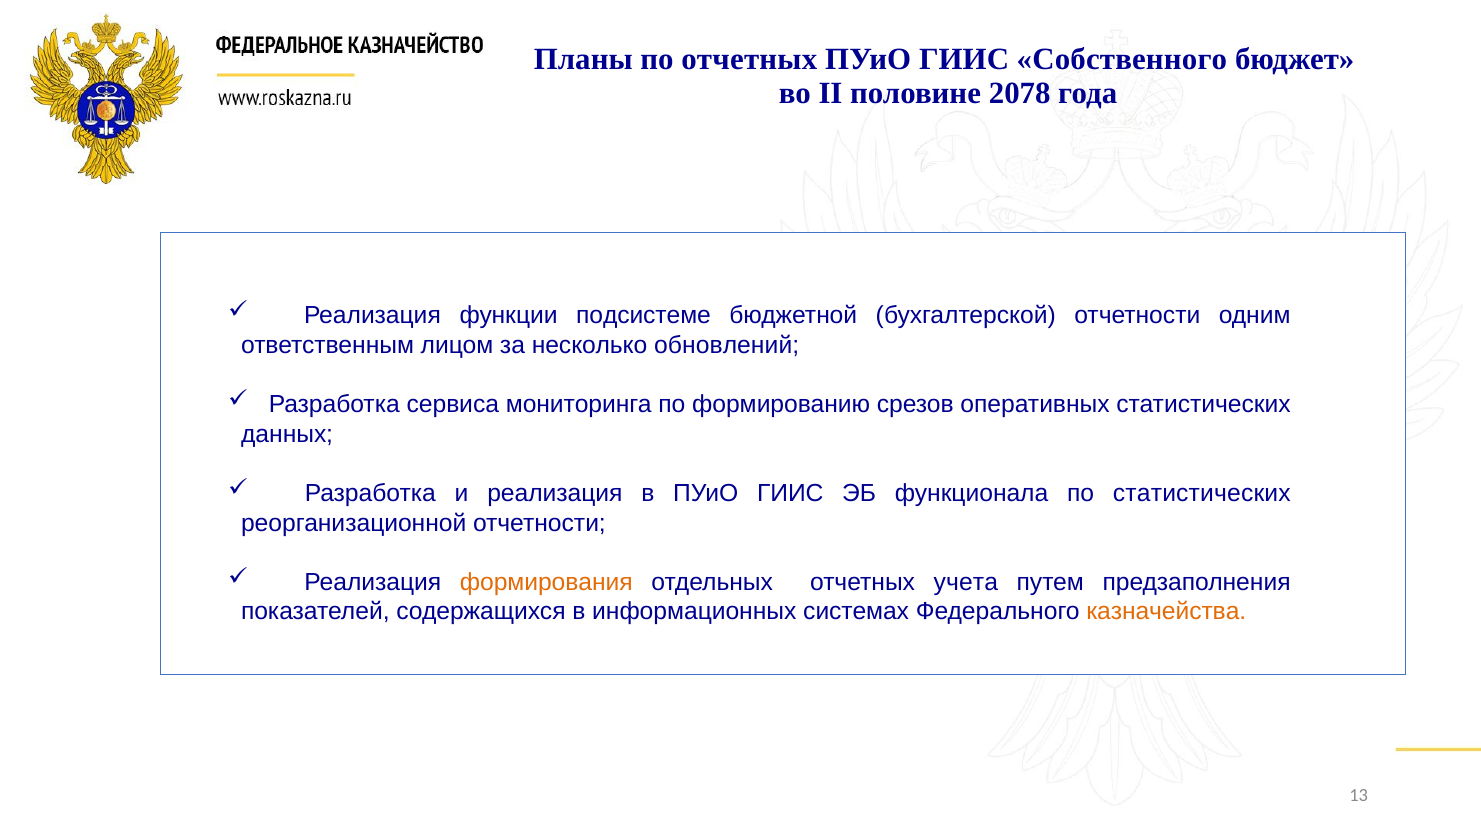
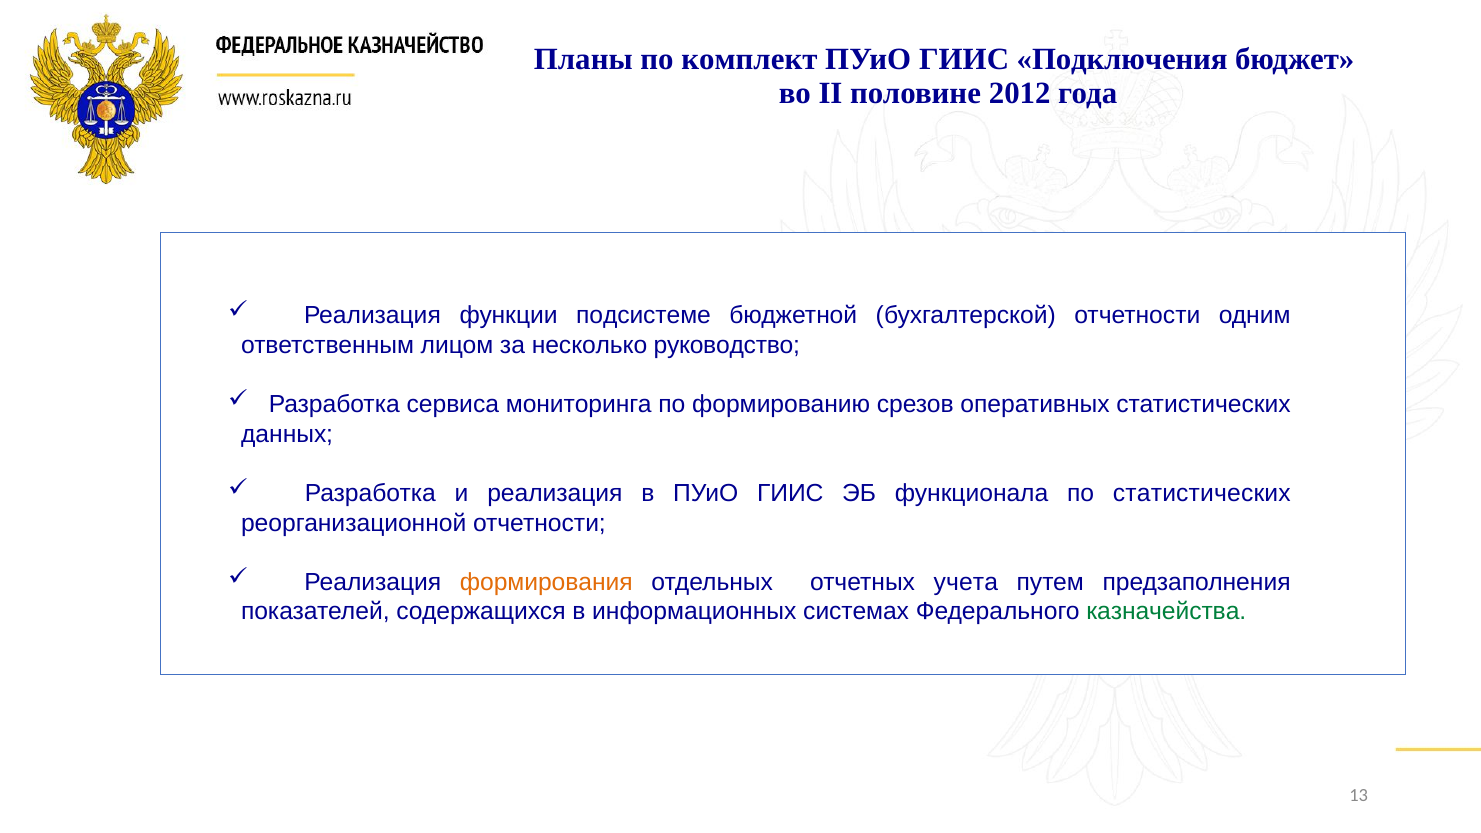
по отчетных: отчетных -> комплект
Собственного: Собственного -> Подключения
2078: 2078 -> 2012
обновлений: обновлений -> руководство
казначейства colour: orange -> green
